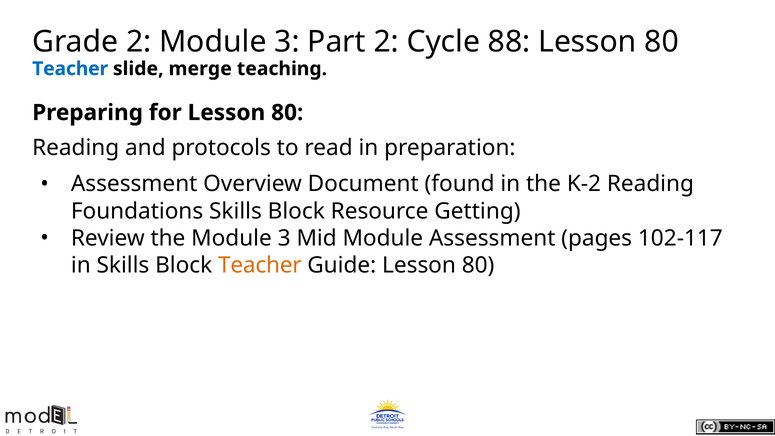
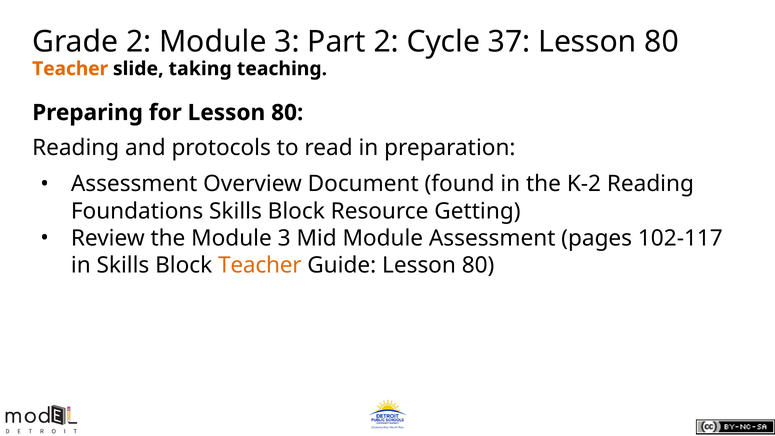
88: 88 -> 37
Teacher at (70, 69) colour: blue -> orange
merge: merge -> taking
